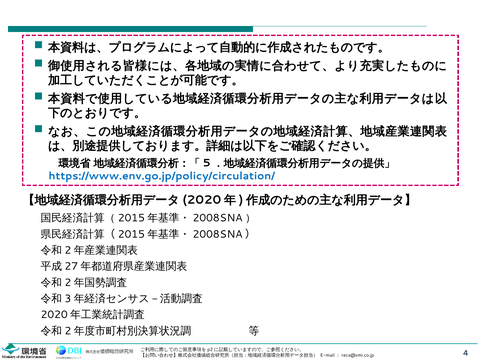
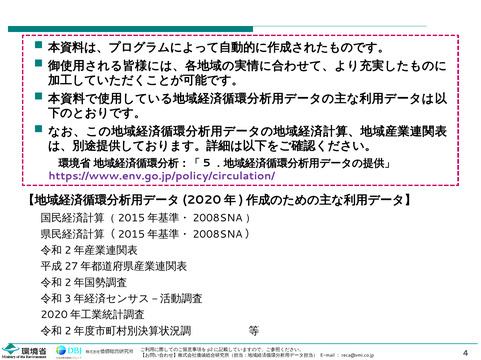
https://www.env.go.jp/policy/circulation/ colour: blue -> purple
